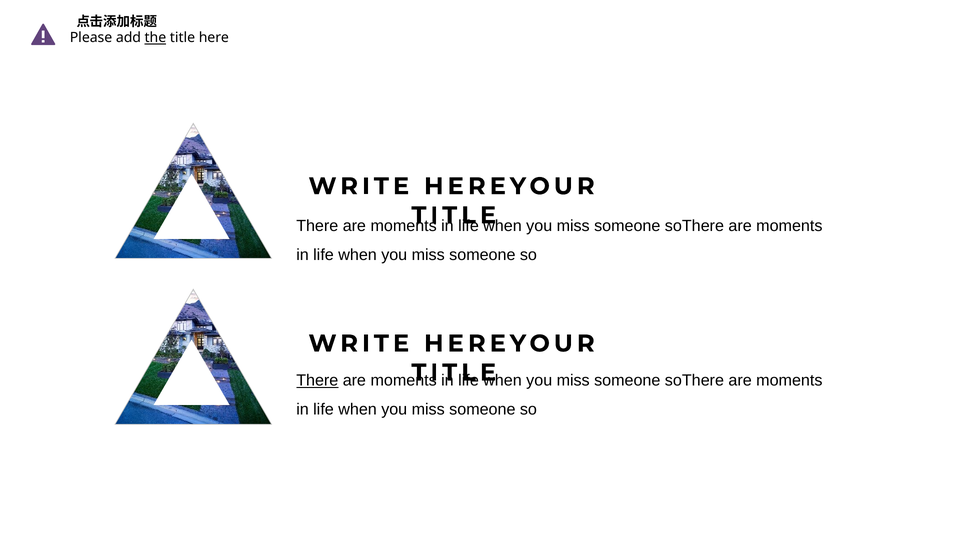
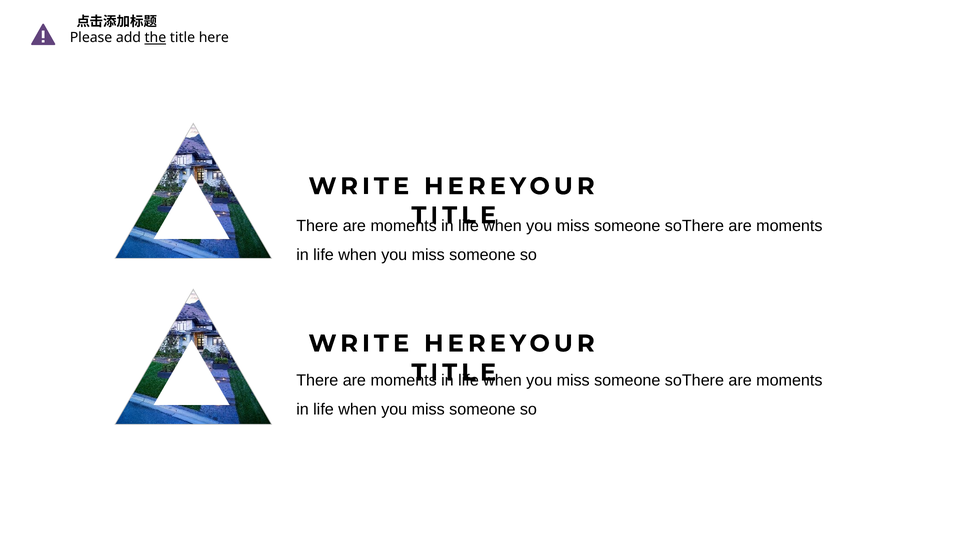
There at (317, 380) underline: present -> none
